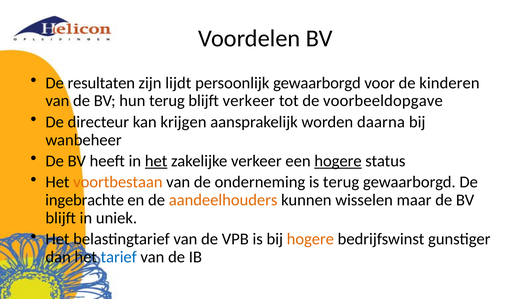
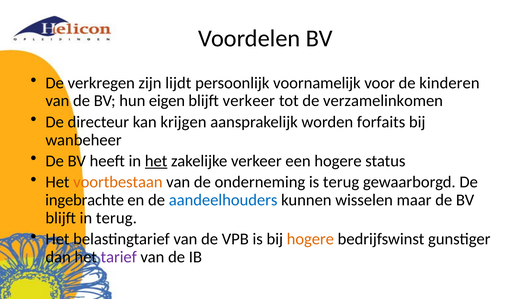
resultaten: resultaten -> verkregen
persoonlijk gewaarborgd: gewaarborgd -> voornamelijk
hun terug: terug -> eigen
voorbeeldopgave: voorbeeldopgave -> verzamelinkomen
daarna: daarna -> forfaits
hogere at (338, 161) underline: present -> none
aandeelhouders colour: orange -> blue
in uniek: uniek -> terug
tarief colour: blue -> purple
